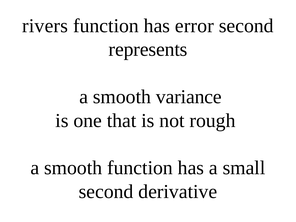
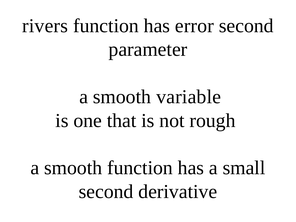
represents: represents -> parameter
variance: variance -> variable
